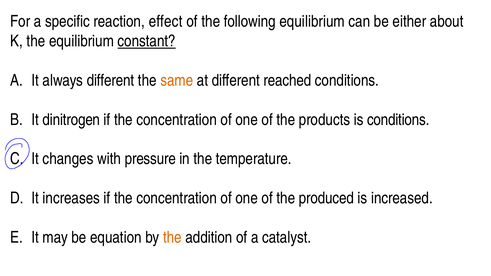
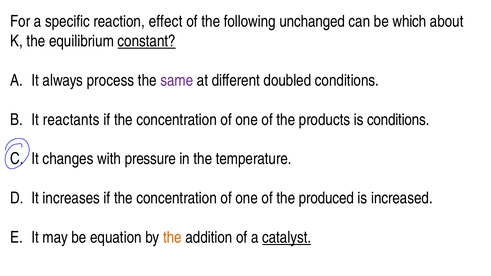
following equilibrium: equilibrium -> unchanged
either: either -> which
always different: different -> process
same colour: orange -> purple
reached: reached -> doubled
dinitrogen: dinitrogen -> reactants
catalyst underline: none -> present
